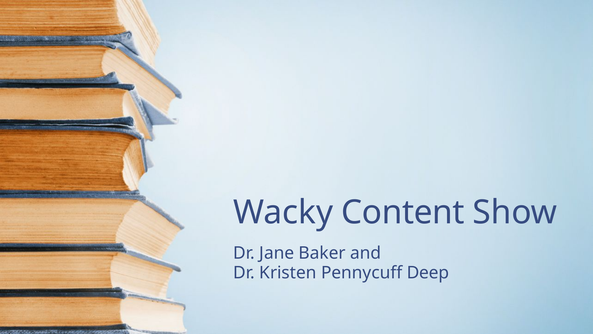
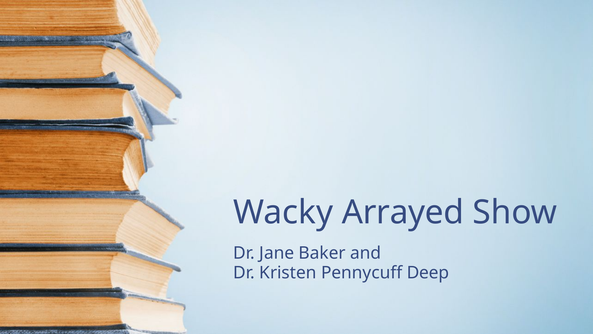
Content: Content -> Arrayed
